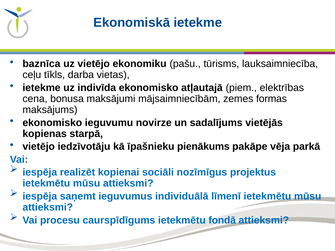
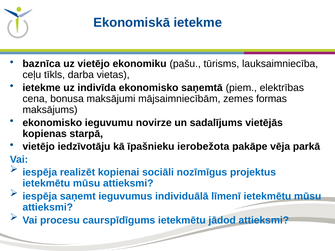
atļautajā: atļautajā -> saņemtā
pienākums: pienākums -> ierobežota
fondā: fondā -> jādod
